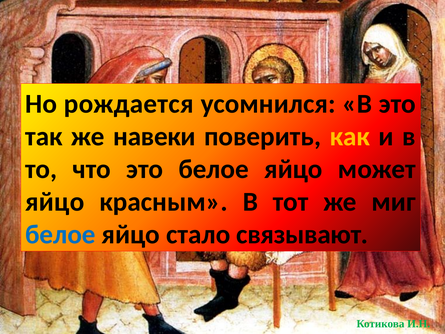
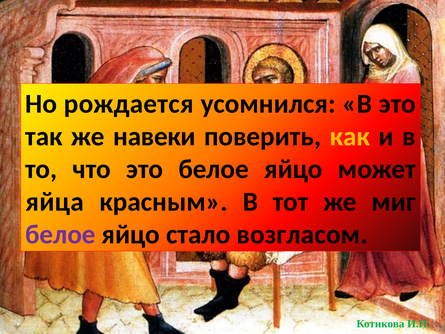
яйцо at (55, 202): яйцо -> яйца
белое at (60, 234) colour: blue -> purple
связывают: связывают -> возгласом
